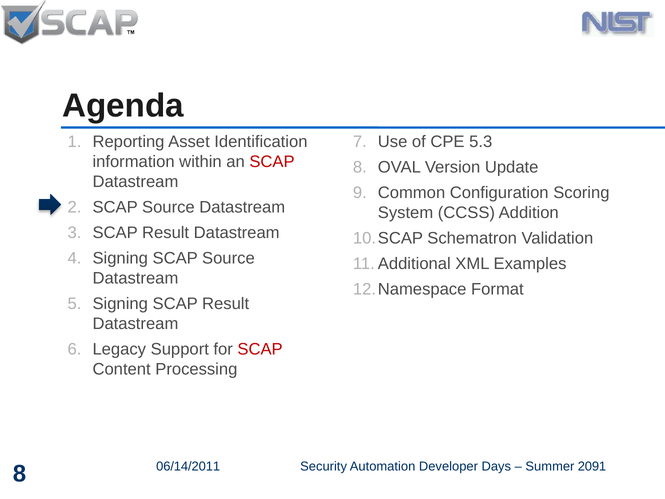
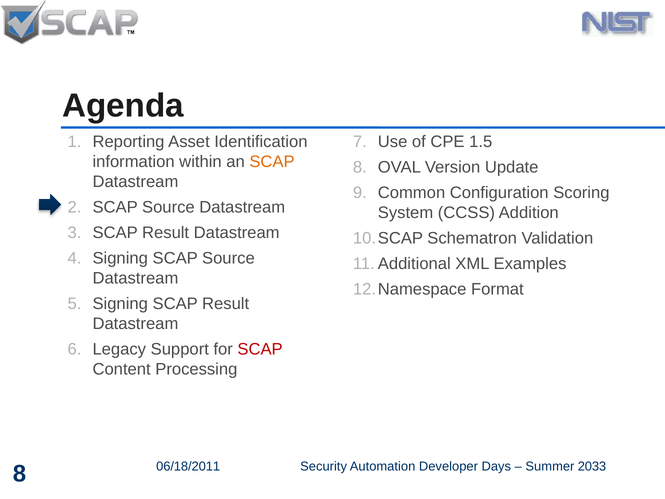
5.3: 5.3 -> 1.5
SCAP at (272, 162) colour: red -> orange
06/14/2011: 06/14/2011 -> 06/18/2011
2091: 2091 -> 2033
